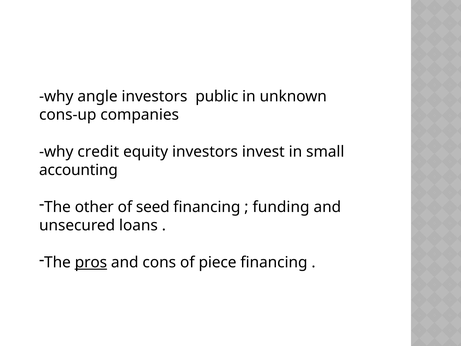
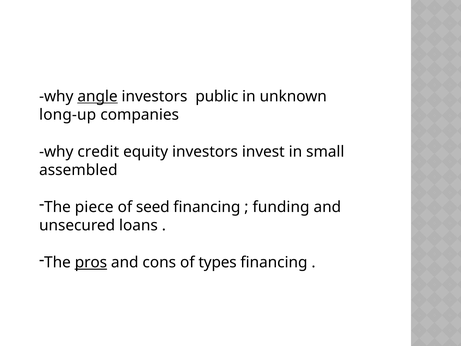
angle underline: none -> present
cons-up: cons-up -> long-up
accounting: accounting -> assembled
other: other -> piece
piece: piece -> types
